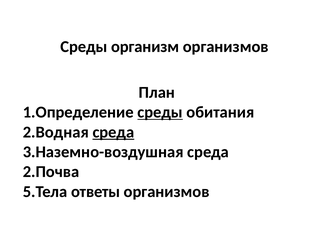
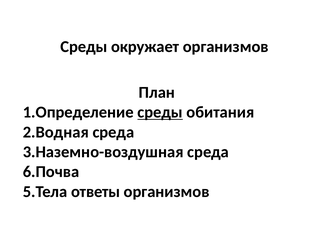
организм: организм -> окружает
среда at (113, 132) underline: present -> none
2.Почва: 2.Почва -> 6.Почва
